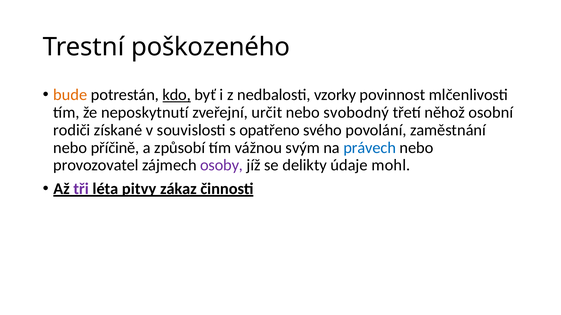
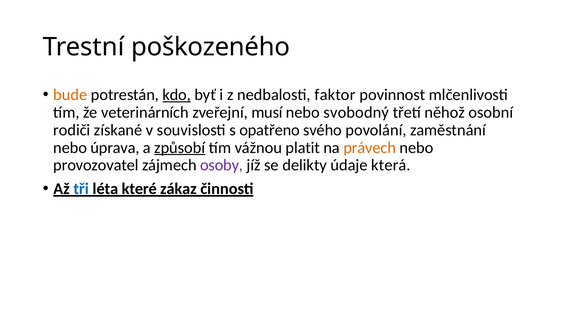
vzorky: vzorky -> faktor
neposkytnutí: neposkytnutí -> veterinárních
určit: určit -> musí
příčině: příčině -> úprava
způsobí underline: none -> present
svým: svým -> platit
právech colour: blue -> orange
mohl: mohl -> která
tři colour: purple -> blue
pitvy: pitvy -> které
